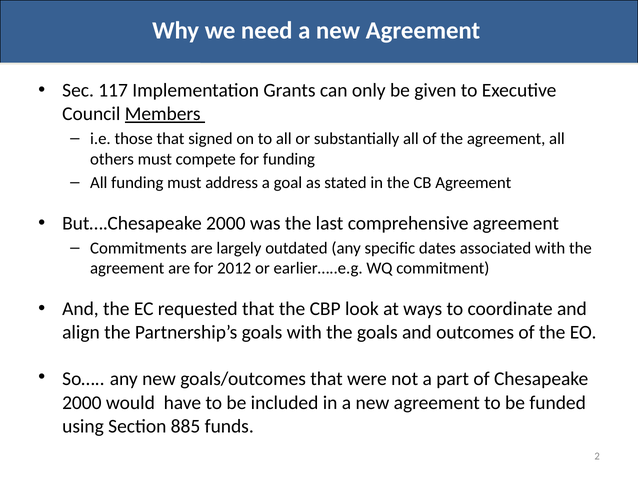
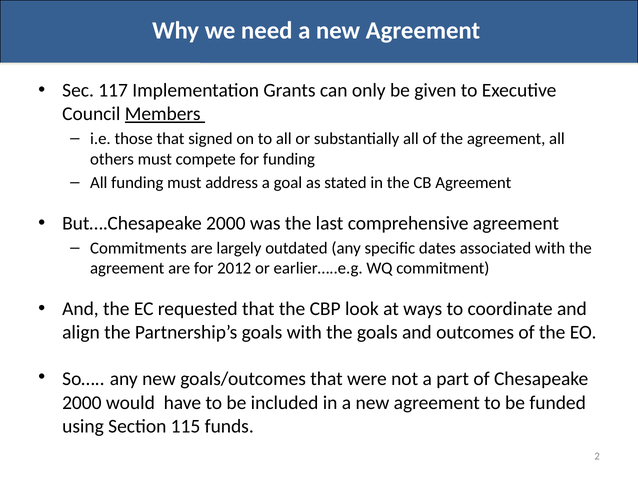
885: 885 -> 115
